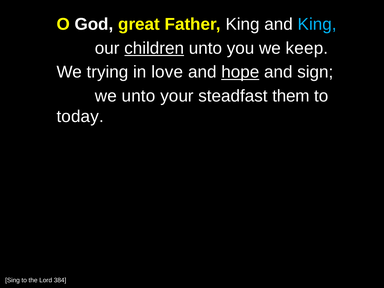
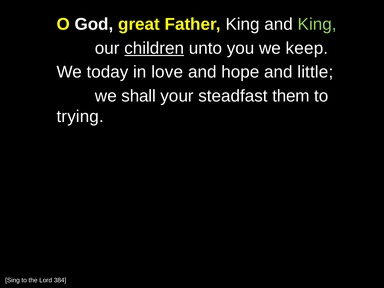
King at (317, 24) colour: light blue -> light green
trying: trying -> today
hope underline: present -> none
sign: sign -> little
we unto: unto -> shall
today: today -> trying
